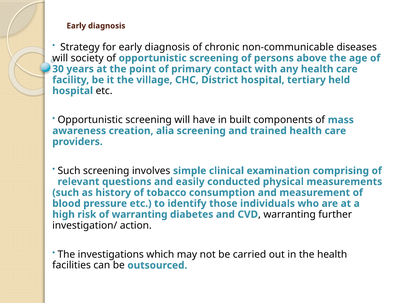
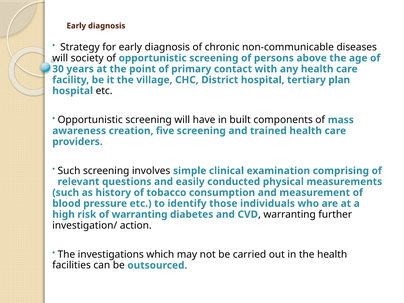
held: held -> plan
alia: alia -> five
